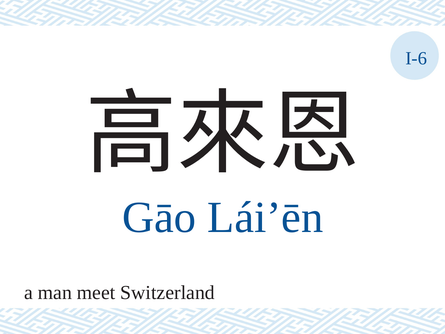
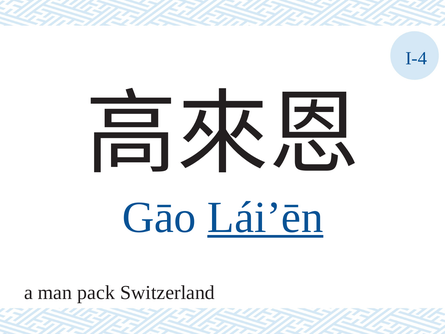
I-6: I-6 -> I-4
Lái’ēn underline: none -> present
meet: meet -> pack
